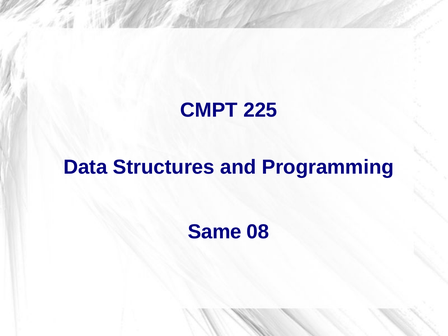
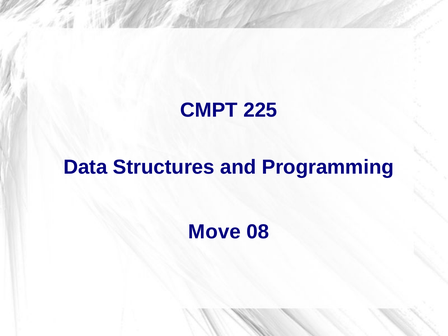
Same: Same -> Move
